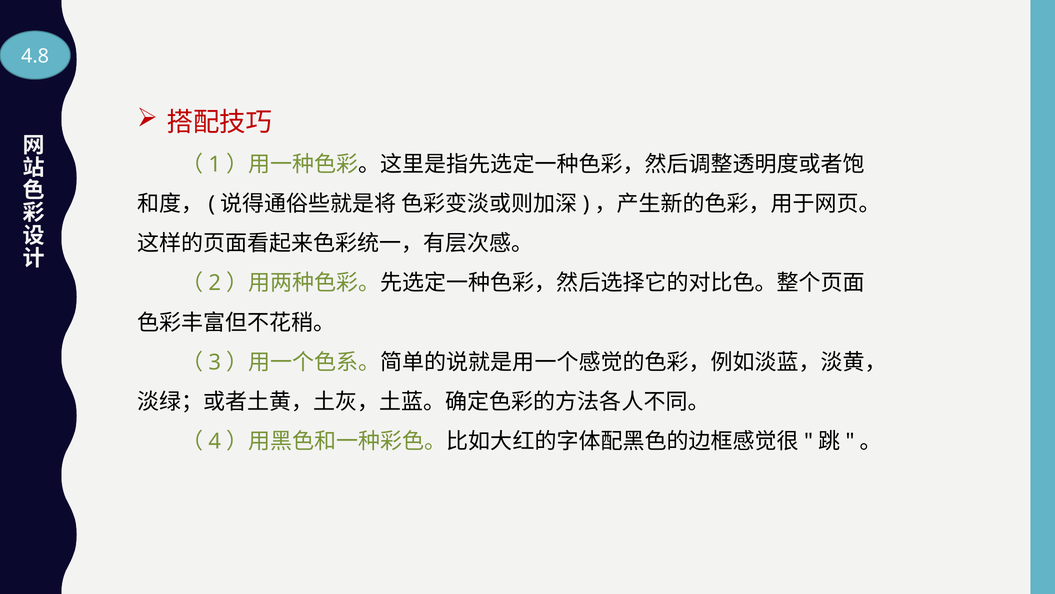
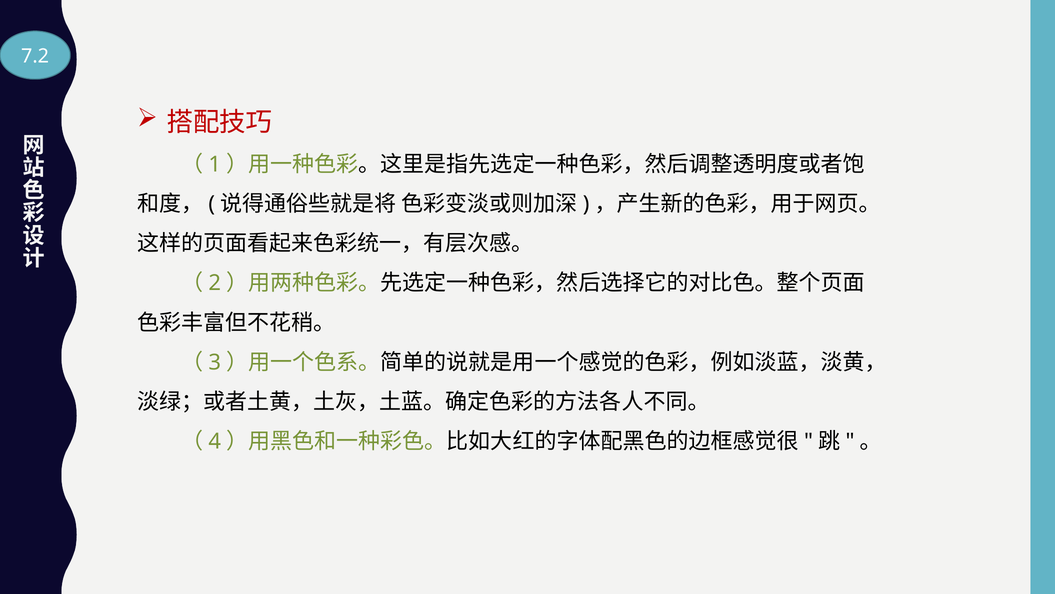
4.8: 4.8 -> 7.2
